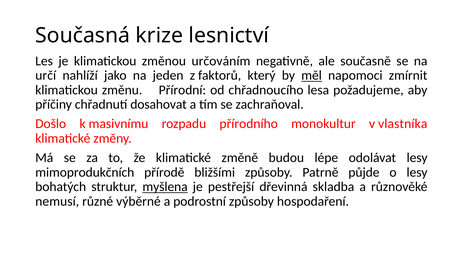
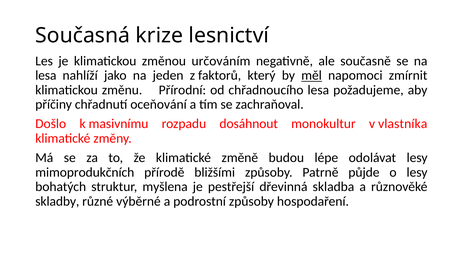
určí at (46, 76): určí -> lesa
dosahovat: dosahovat -> oceňování
přírodního: přírodního -> dosáhnout
myšlena underline: present -> none
nemusí: nemusí -> skladby
